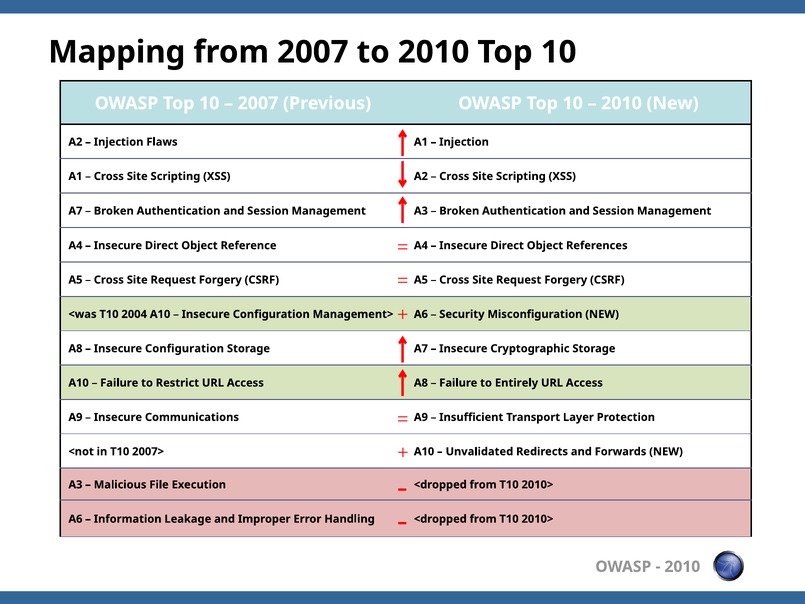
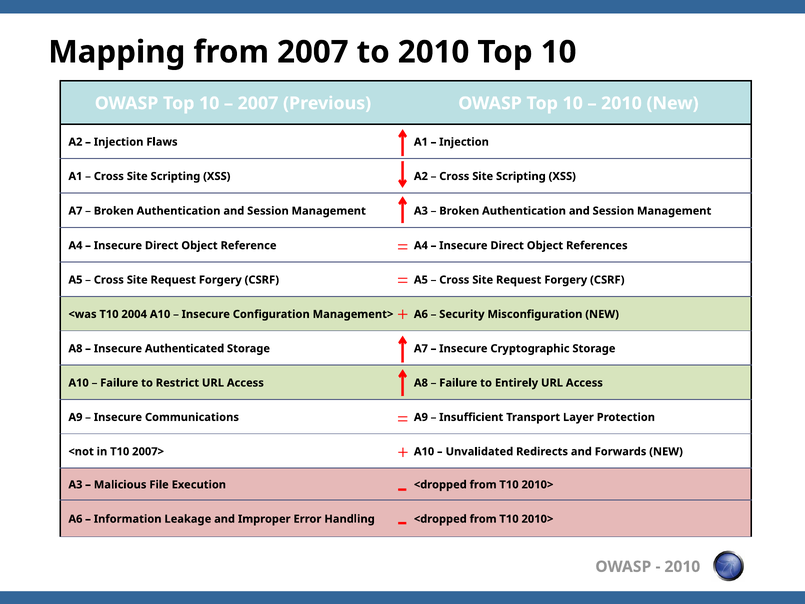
Configuration at (184, 348): Configuration -> Authenticated
